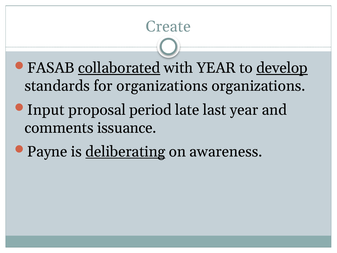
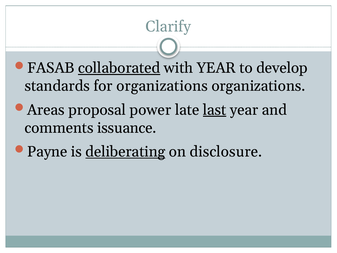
Create: Create -> Clarify
develop underline: present -> none
Input: Input -> Areas
period: period -> power
last underline: none -> present
awareness: awareness -> disclosure
